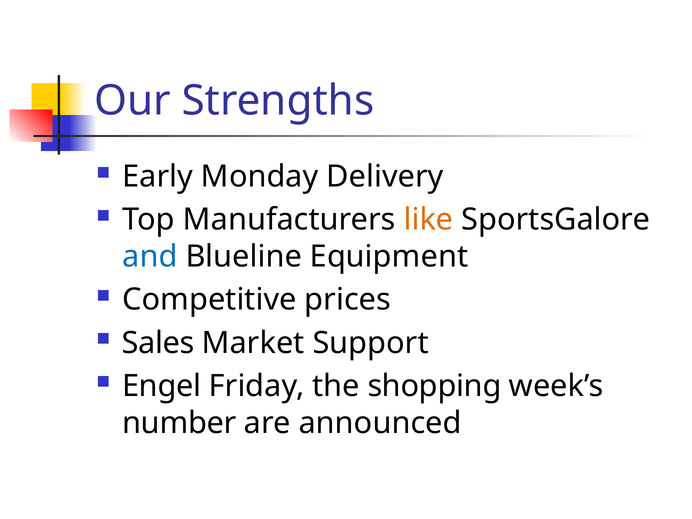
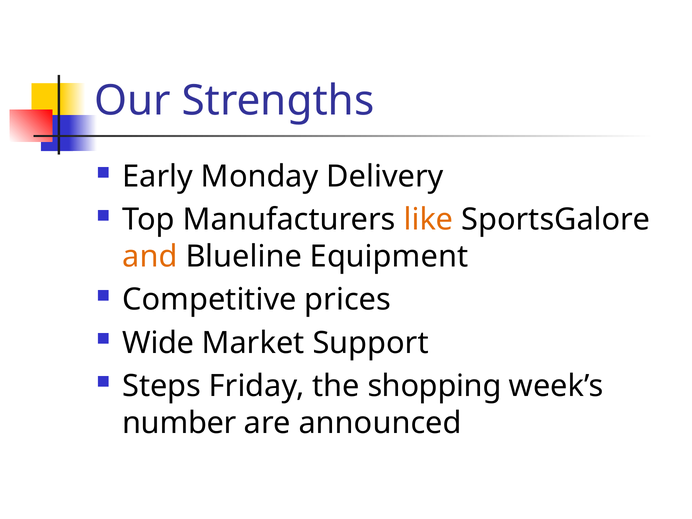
and colour: blue -> orange
Sales: Sales -> Wide
Engel: Engel -> Steps
